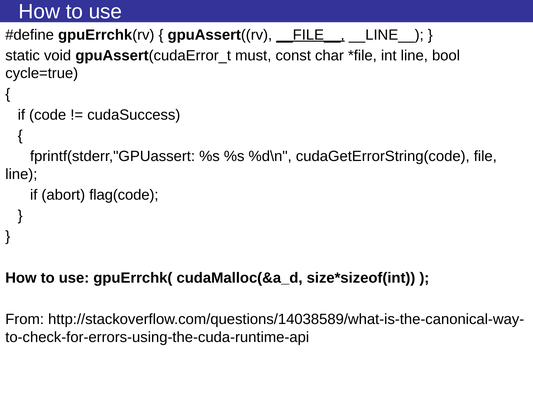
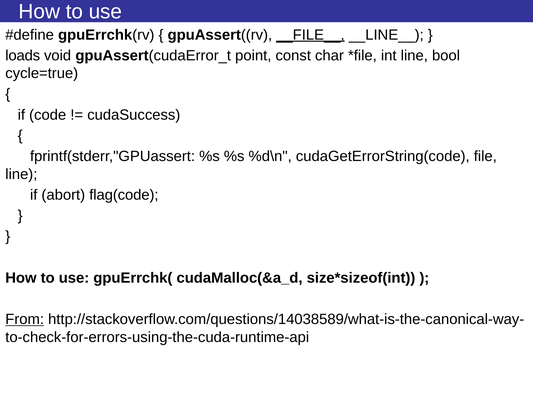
static: static -> loads
must: must -> point
From underline: none -> present
